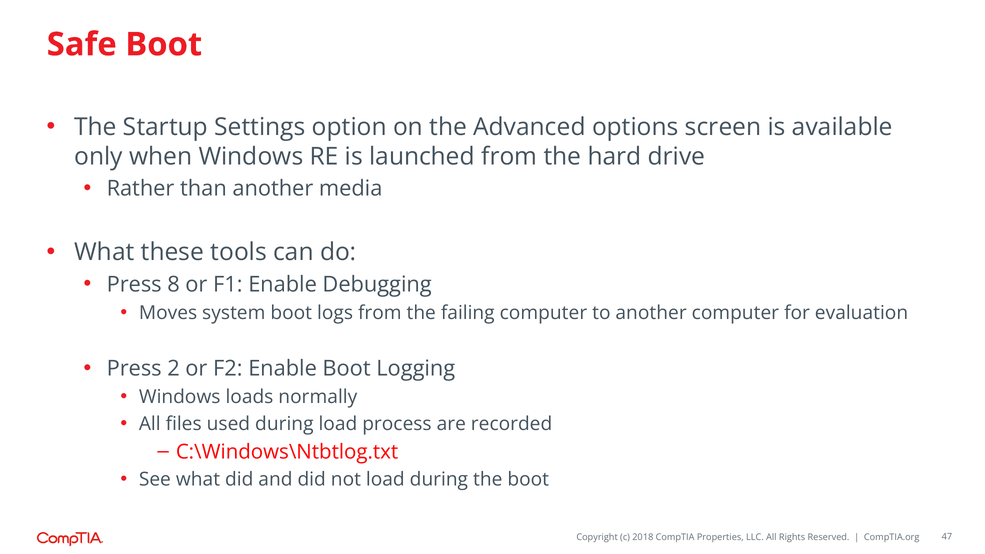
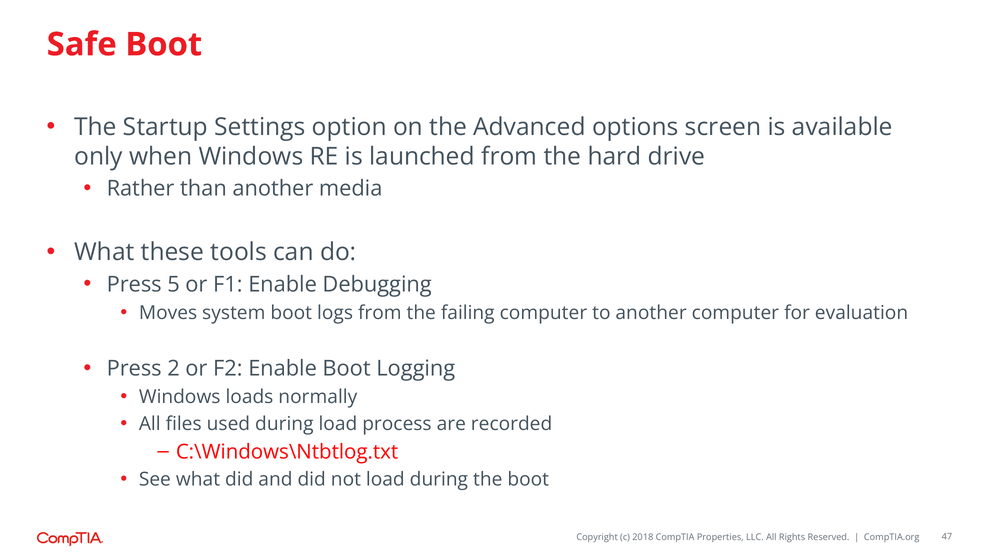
8: 8 -> 5
